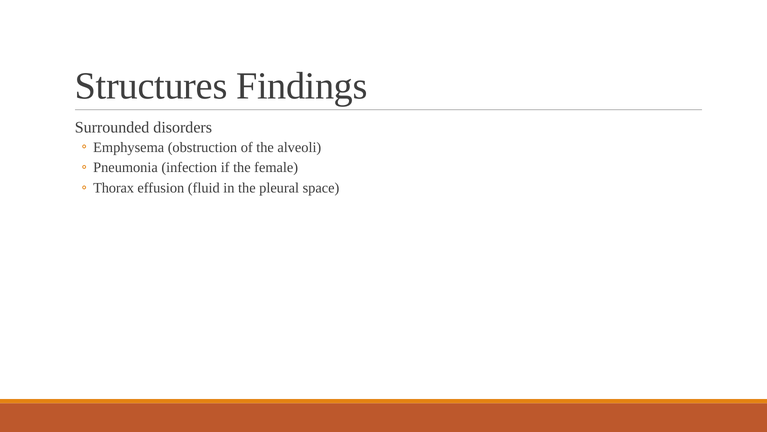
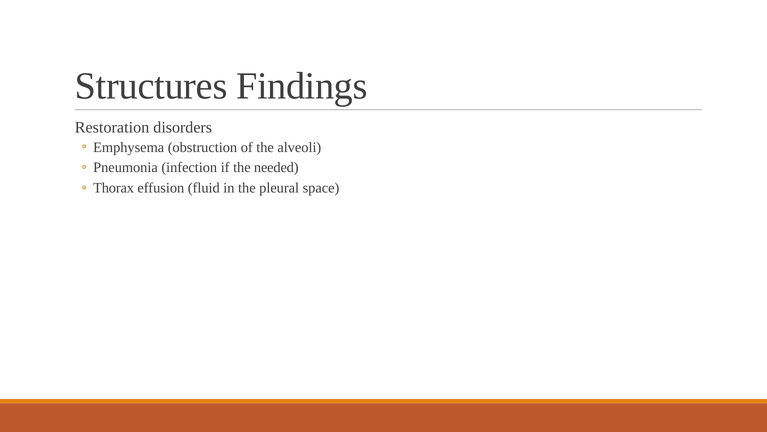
Surrounded: Surrounded -> Restoration
female: female -> needed
